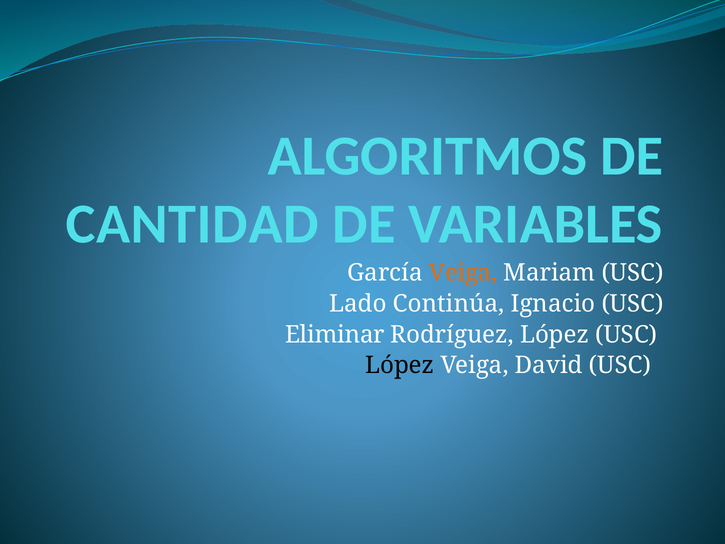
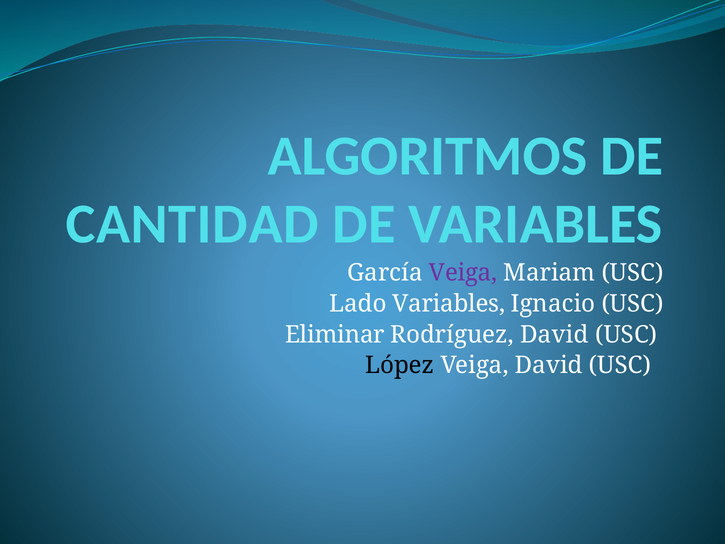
Veiga at (463, 273) colour: orange -> purple
Lado Continúa: Continúa -> Variables
Rodríguez López: López -> David
